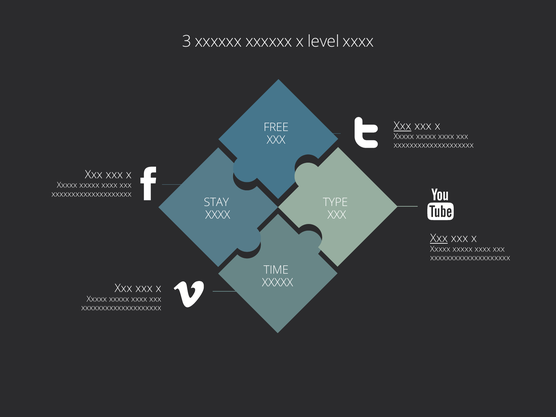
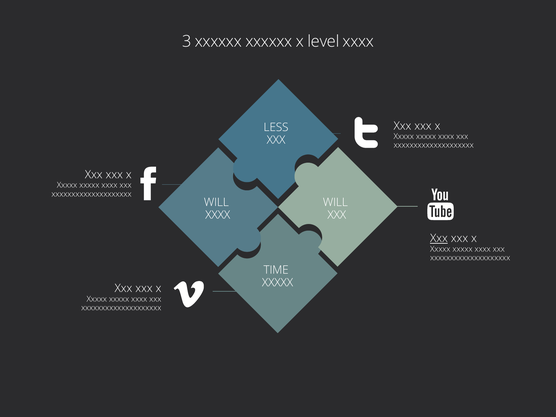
Xxx at (402, 126) underline: present -> none
FREE: FREE -> LESS
STAY at (216, 202): STAY -> WILL
TYPE at (335, 202): TYPE -> WILL
